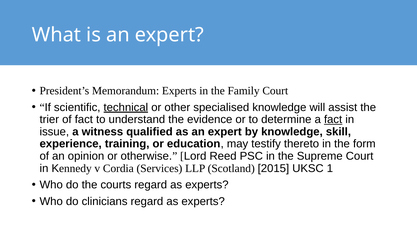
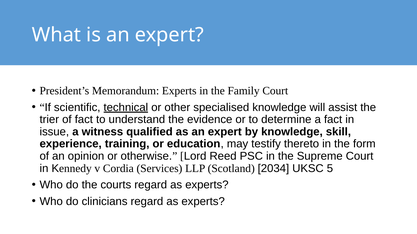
fact at (333, 120) underline: present -> none
2015: 2015 -> 2034
1: 1 -> 5
